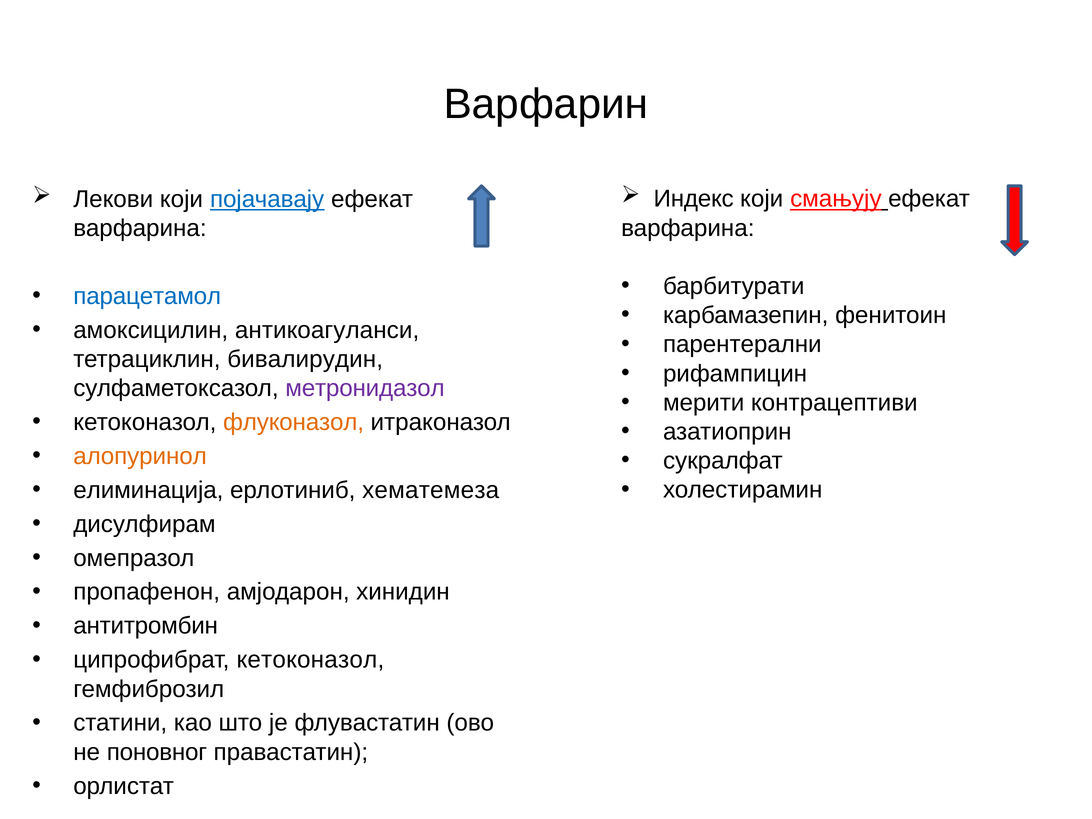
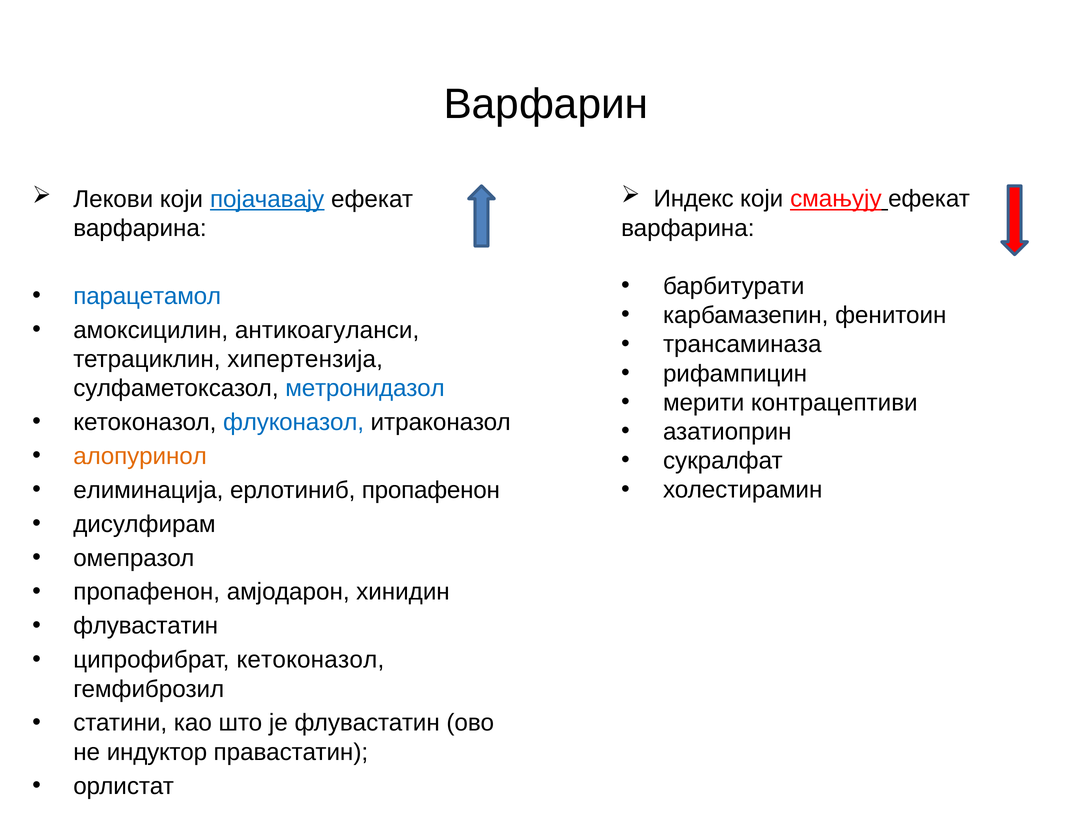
парентерални: парентерални -> трансаминаза
бивалирудин: бивалирудин -> хипертензија
метронидазол colour: purple -> blue
флуконазол colour: orange -> blue
ерлотиниб хематемеза: хематемеза -> пропафенон
антитромбин at (146, 626): антитромбин -> флувастатин
поновног: поновног -> индуктор
